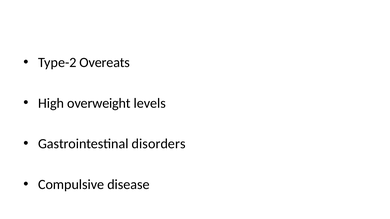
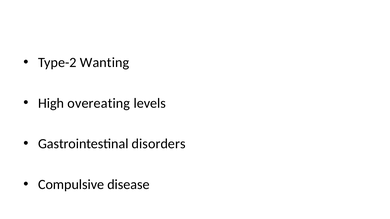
Overeats: Overeats -> Wanting
overweight: overweight -> overeating
